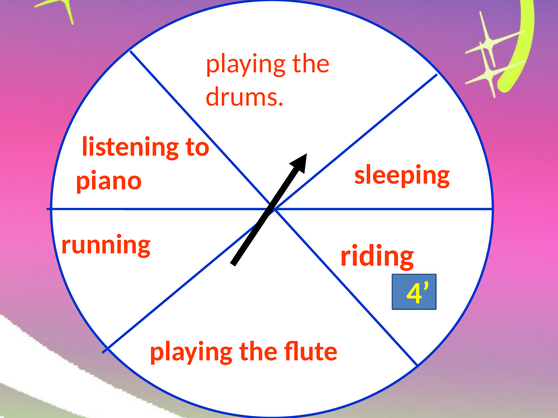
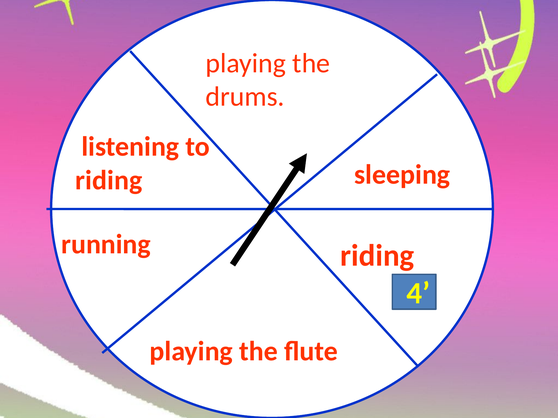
piano at (109, 180): piano -> riding
